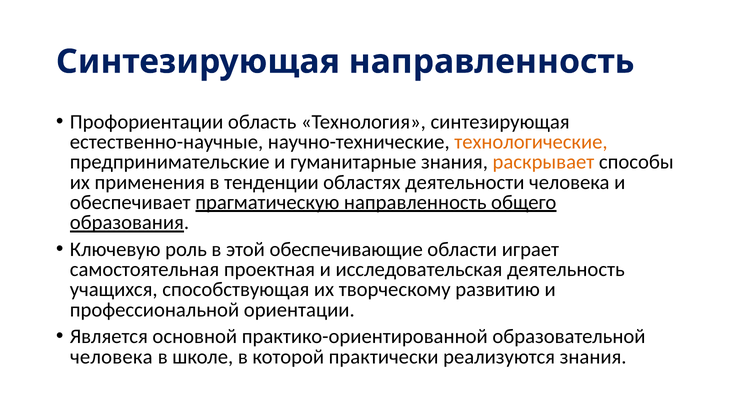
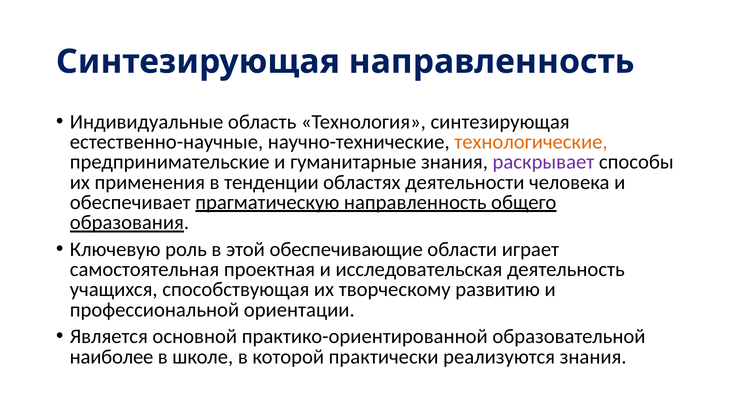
Профориентации: Профориентации -> Индивидуальные
раскрывает colour: orange -> purple
человека at (111, 357): человека -> наиболее
